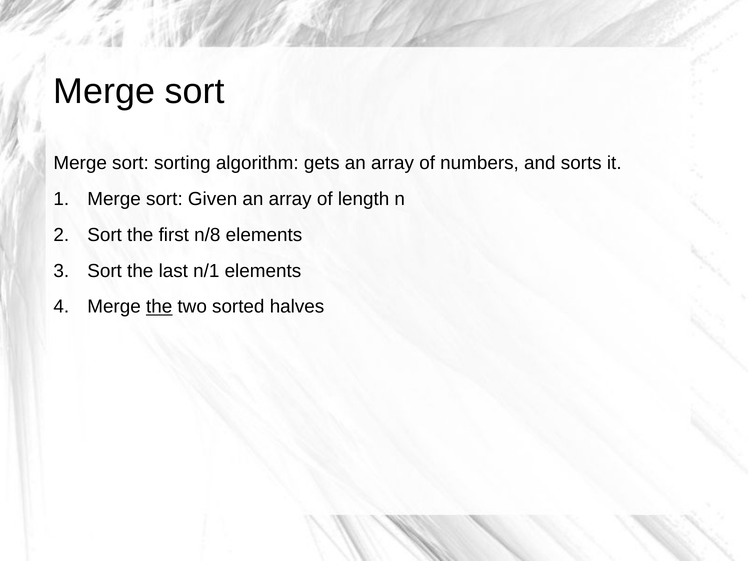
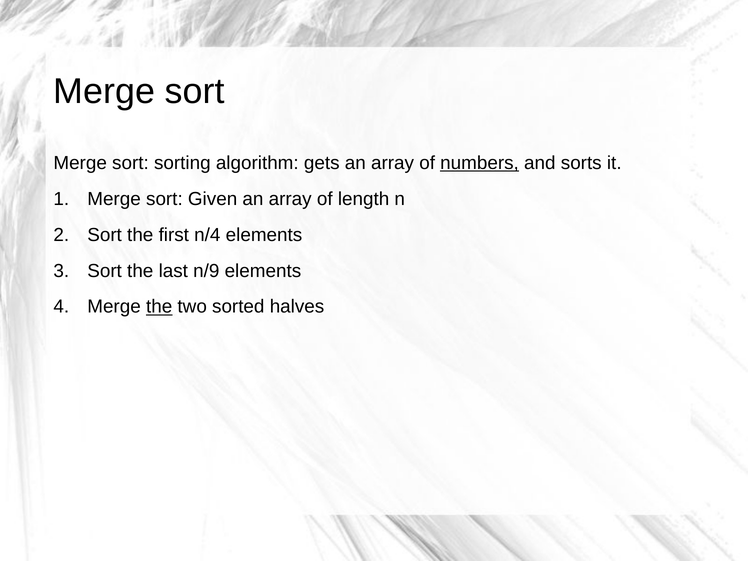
numbers underline: none -> present
n/8: n/8 -> n/4
n/1: n/1 -> n/9
